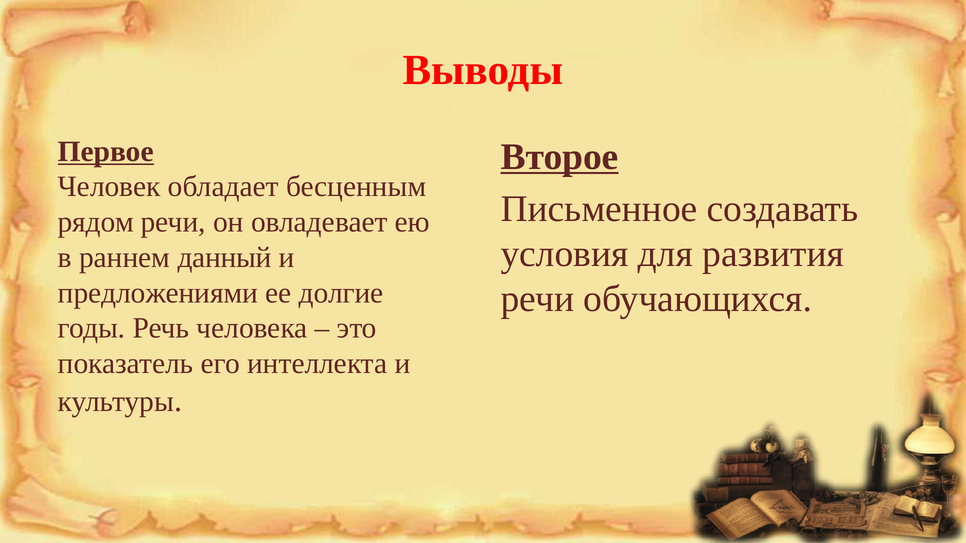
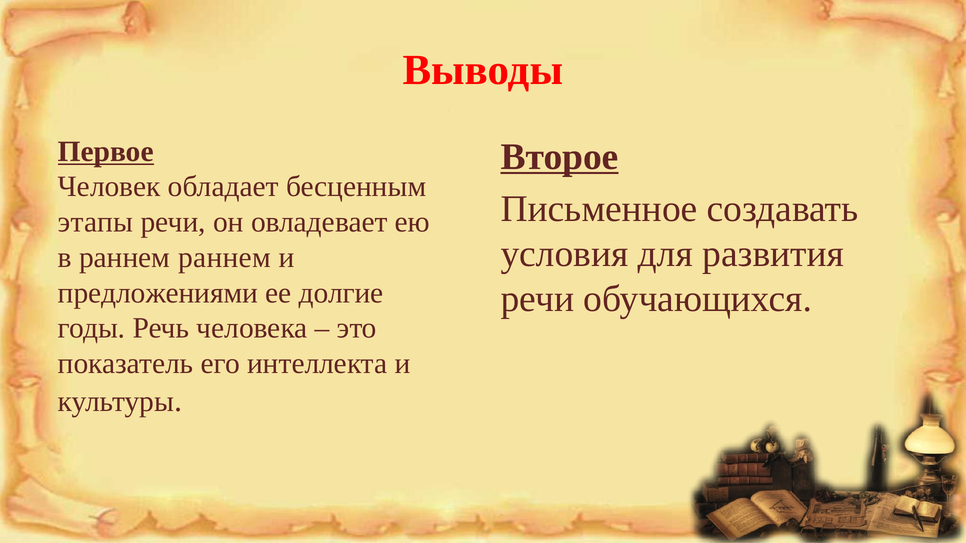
рядом: рядом -> этапы
раннем данный: данный -> раннем
